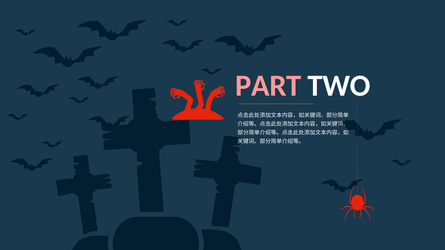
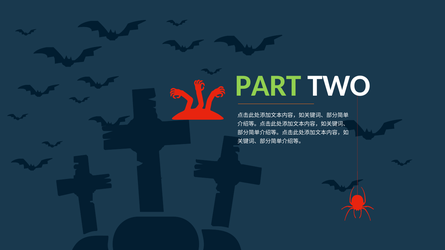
PART colour: pink -> light green
